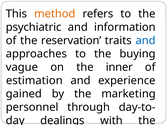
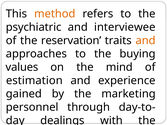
information: information -> interviewee
and at (146, 41) colour: blue -> orange
vague: vague -> values
inner: inner -> mind
